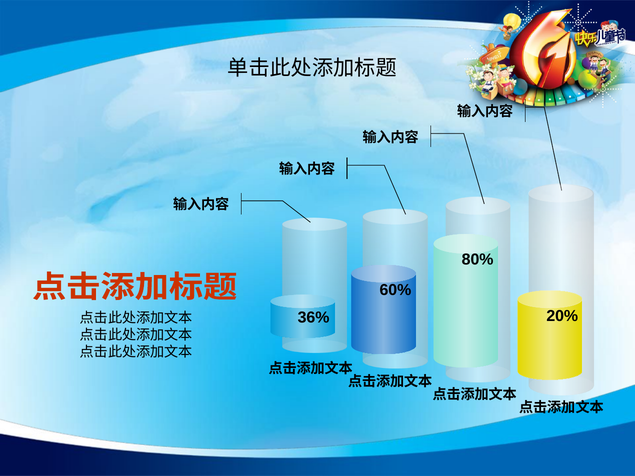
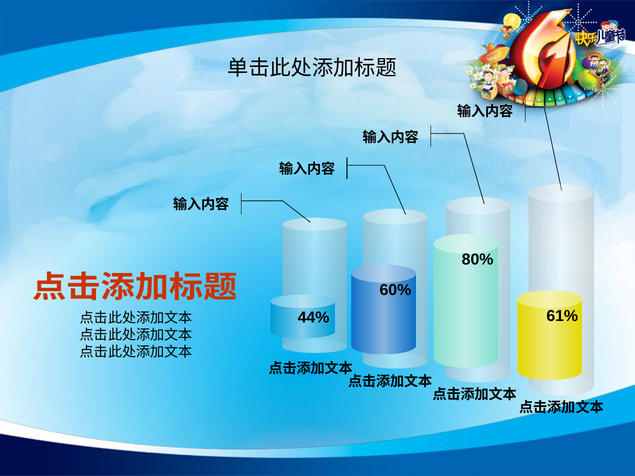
20%: 20% -> 61%
36%: 36% -> 44%
